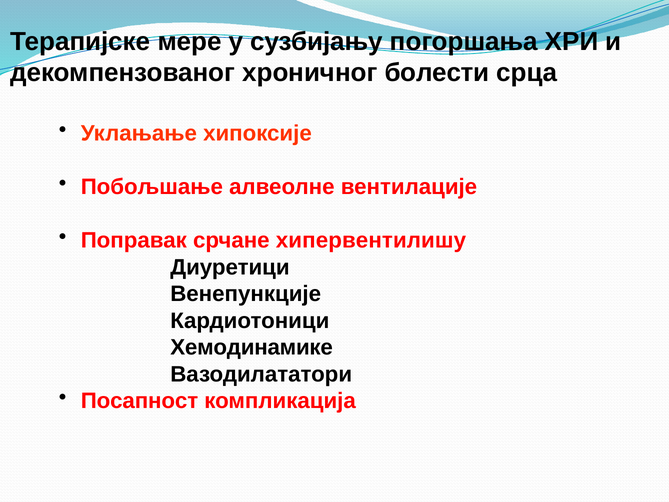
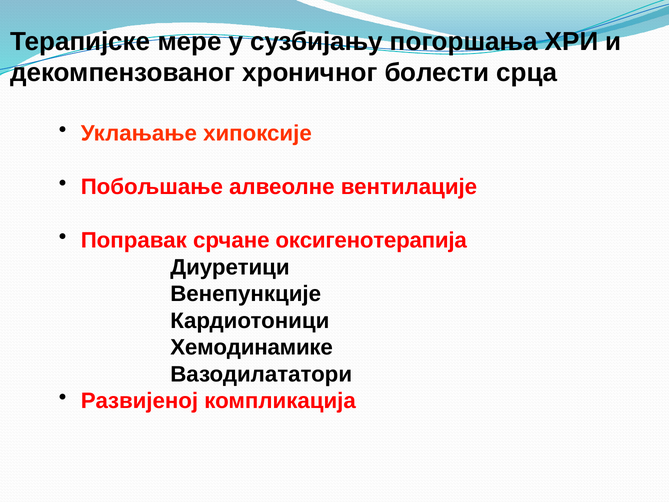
хипервентилишу: хипервентилишу -> оксигенотерапија
Посапност: Посапност -> Развијеној
